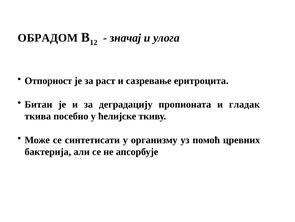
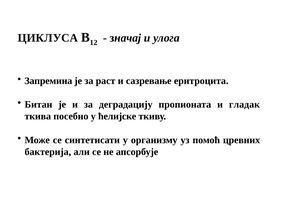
ОБРАДОМ: ОБРАДОМ -> ЦИКЛУСА
Отпорност: Отпорност -> Запремина
